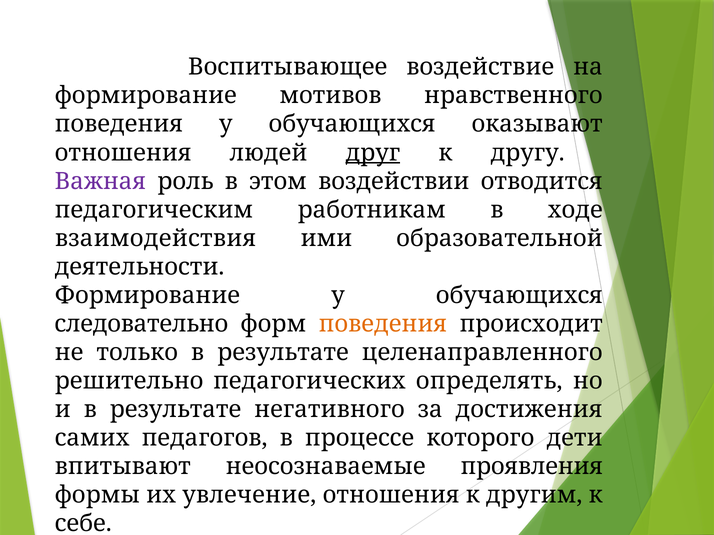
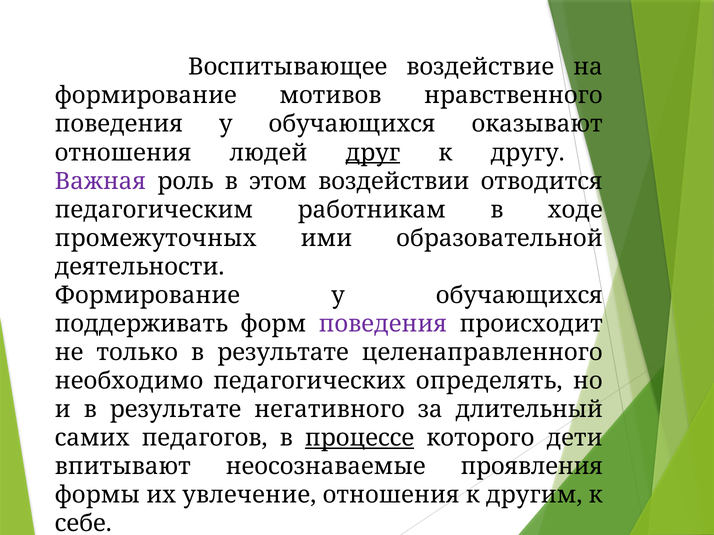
взаимодействия: взаимодействия -> промежуточных
следовательно: следовательно -> поддерживать
поведения at (383, 324) colour: orange -> purple
решительно: решительно -> необходимо
достижения: достижения -> длительный
процессе underline: none -> present
